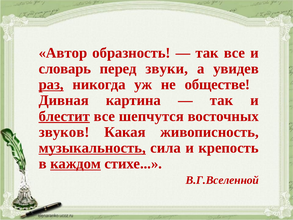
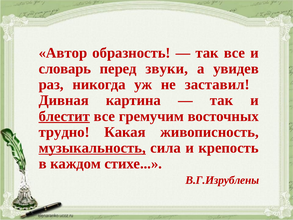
раз underline: present -> none
обществе: обществе -> заставил
шепчутся: шепчутся -> гремучим
звуков: звуков -> трудно
каждом underline: present -> none
В.Г.Вселенной: В.Г.Вселенной -> В.Г.Изрублены
